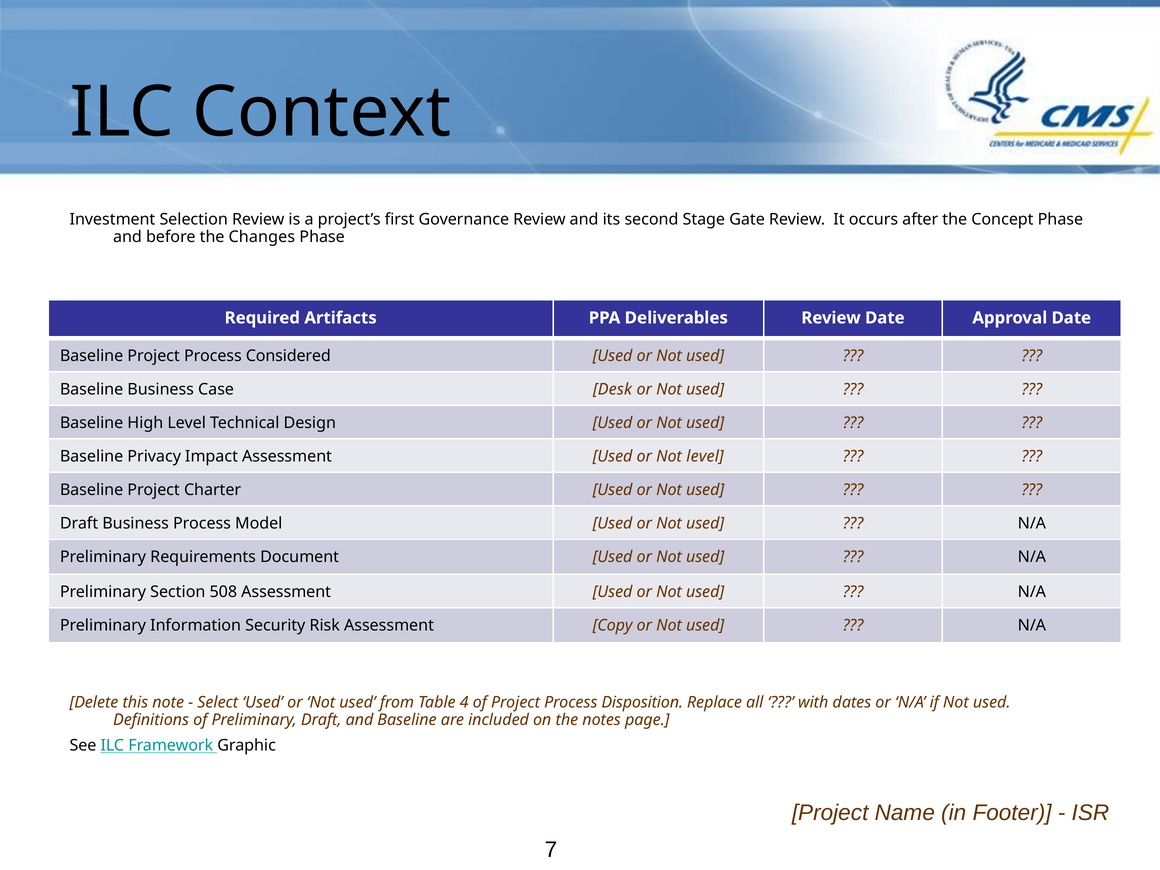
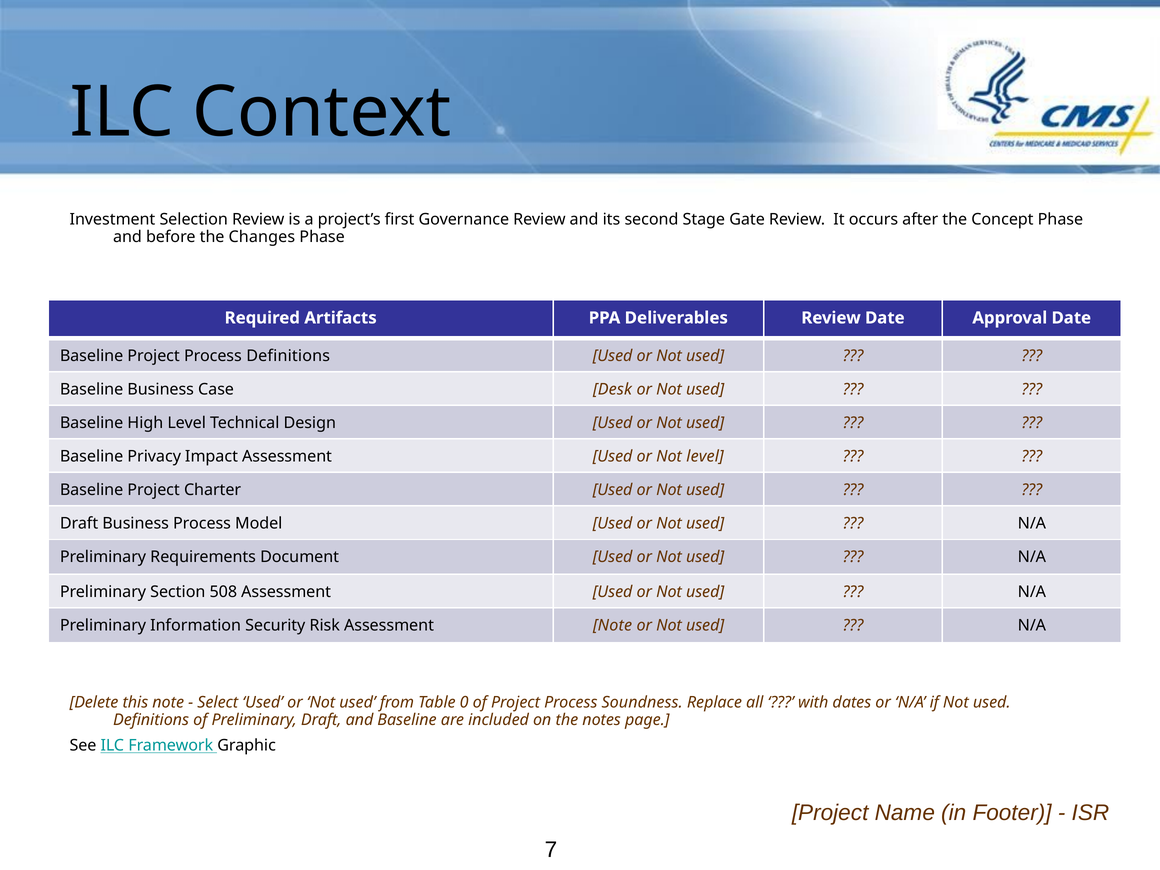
Process Considered: Considered -> Definitions
Assessment Copy: Copy -> Note
4: 4 -> 0
Disposition: Disposition -> Soundness
